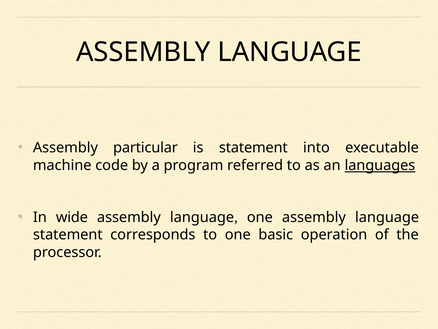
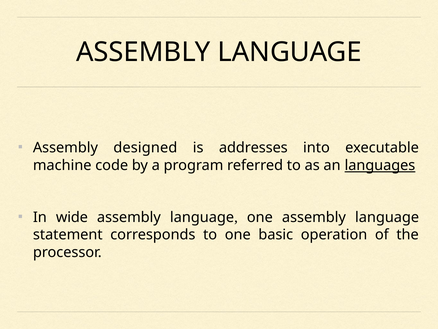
particular: particular -> designed
is statement: statement -> addresses
